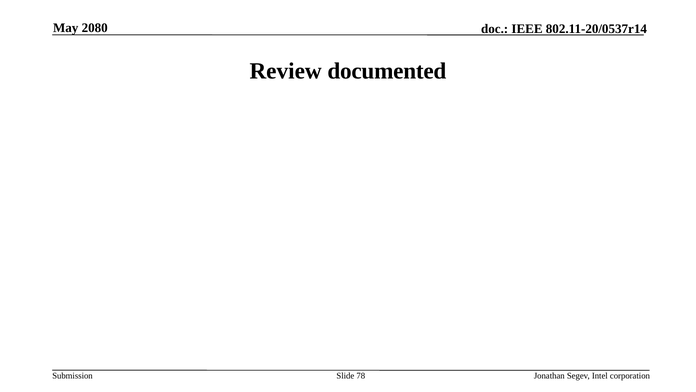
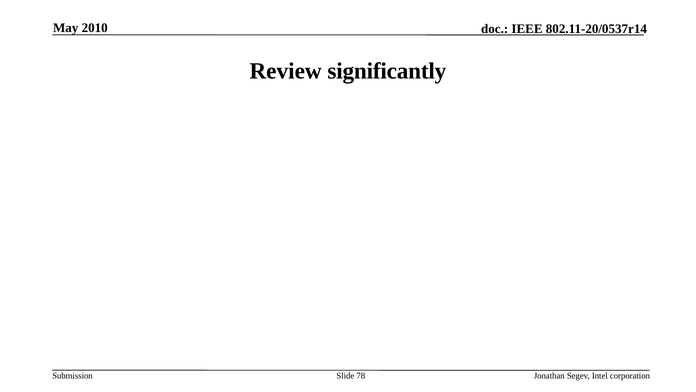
2080: 2080 -> 2010
documented: documented -> significantly
